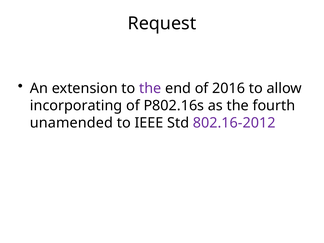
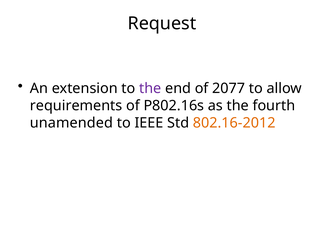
2016: 2016 -> 2077
incorporating: incorporating -> requirements
802.16-2012 colour: purple -> orange
